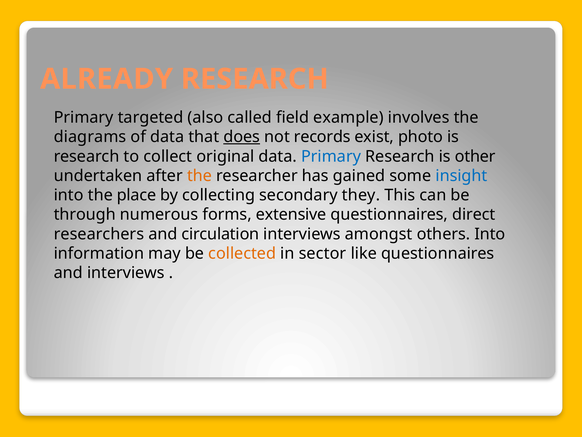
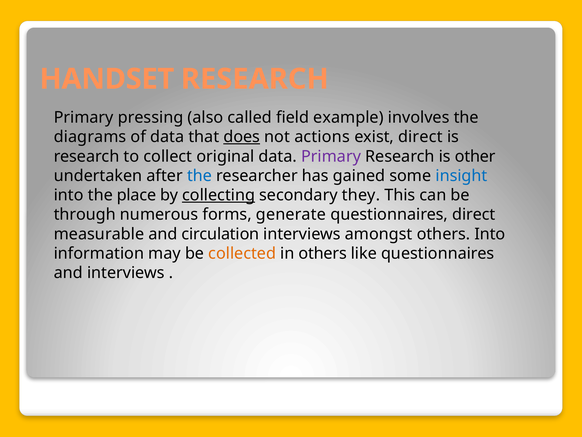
ALREADY: ALREADY -> HANDSET
targeted: targeted -> pressing
records: records -> actions
exist photo: photo -> direct
Primary at (331, 156) colour: blue -> purple
the at (200, 176) colour: orange -> blue
collecting underline: none -> present
extensive: extensive -> generate
researchers: researchers -> measurable
in sector: sector -> others
